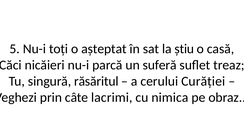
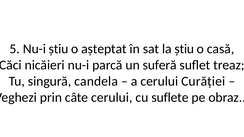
Nu-i toți: toți -> știu
răsăritul: răsăritul -> candela
câte lacrimi: lacrimi -> cerului
nimica: nimica -> suflete
